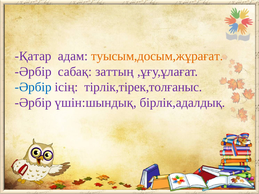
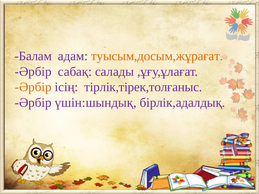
Қатар: Қатар -> Балам
заттың: заттың -> салады
Әрбір at (33, 87) colour: blue -> orange
